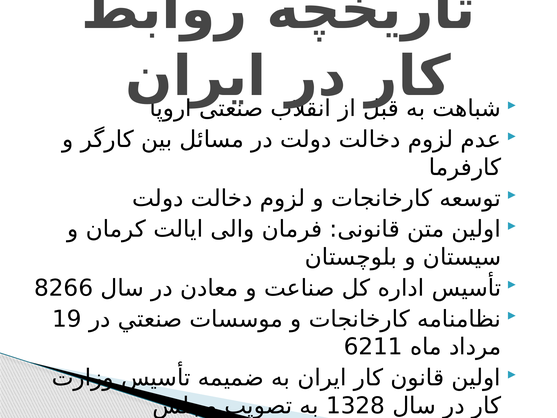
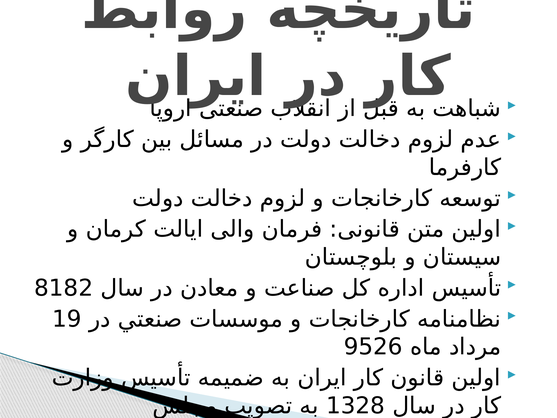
8266: 8266 -> 8182
6211: 6211 -> 9526
